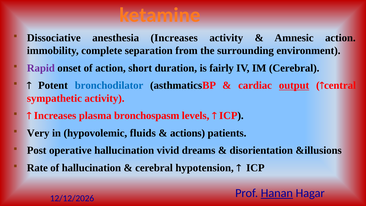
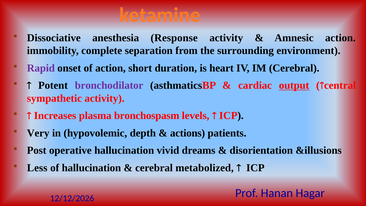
anesthesia Increases: Increases -> Response
fairly: fairly -> heart
bronchodilator colour: blue -> purple
fluids: fluids -> depth
Rate: Rate -> Less
hypotension: hypotension -> metabolized
Hanan underline: present -> none
